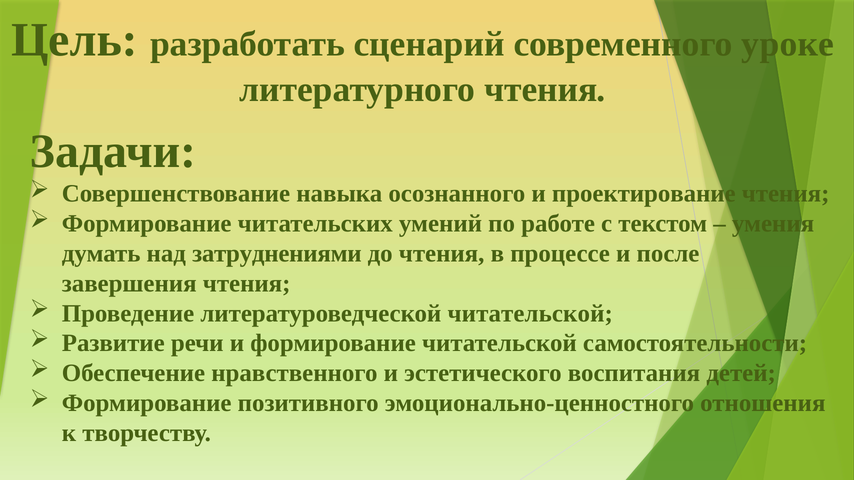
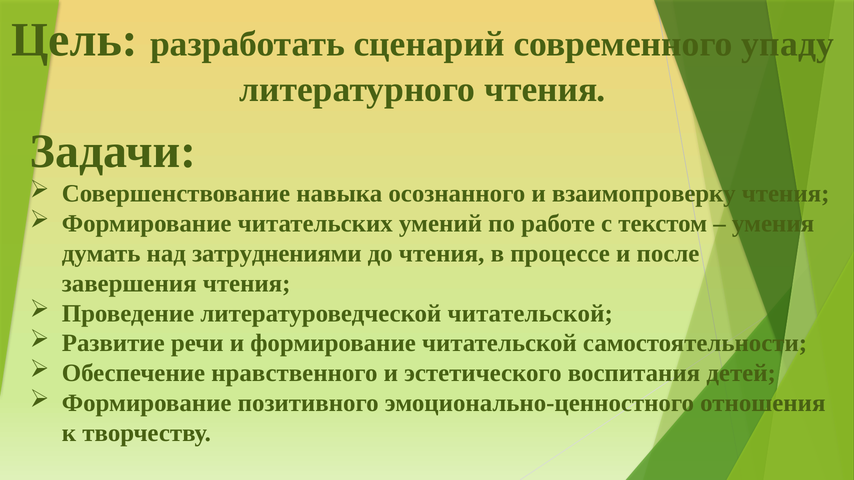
уроке: уроке -> упаду
проектирование: проектирование -> взаимопроверку
